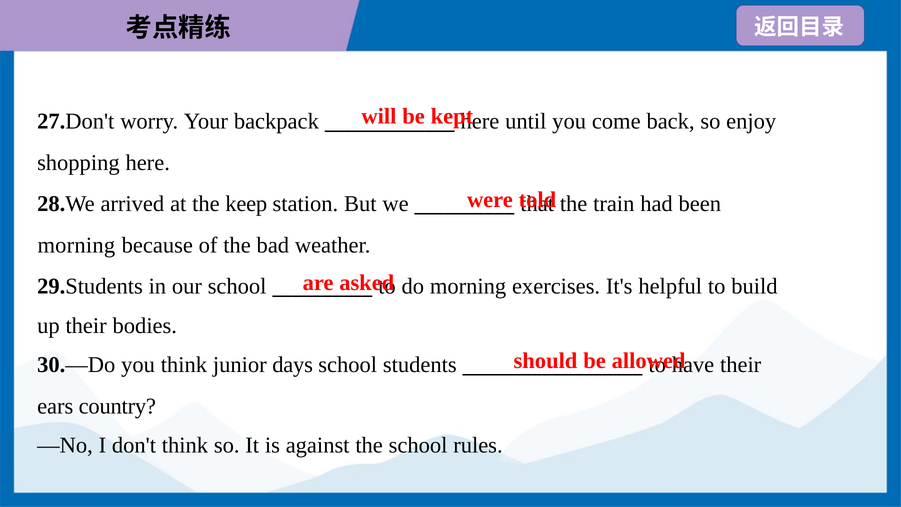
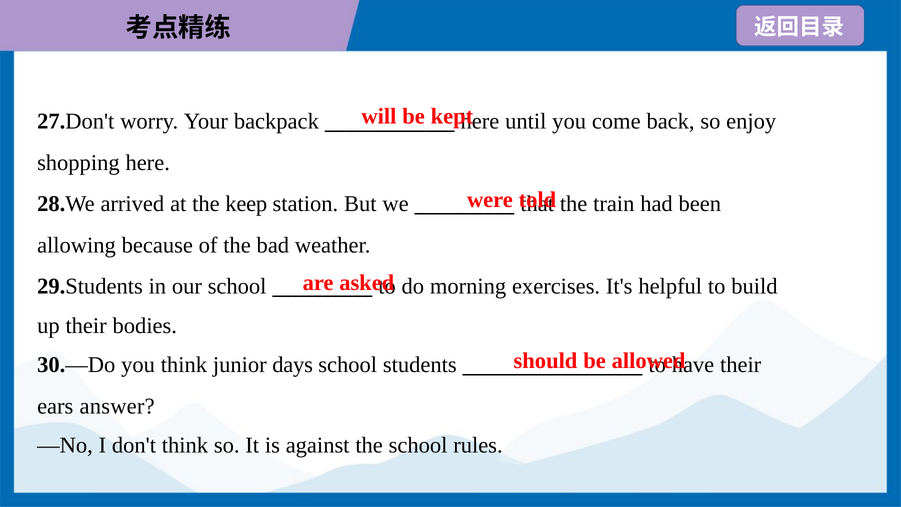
morning at (76, 245): morning -> allowing
country: country -> answer
